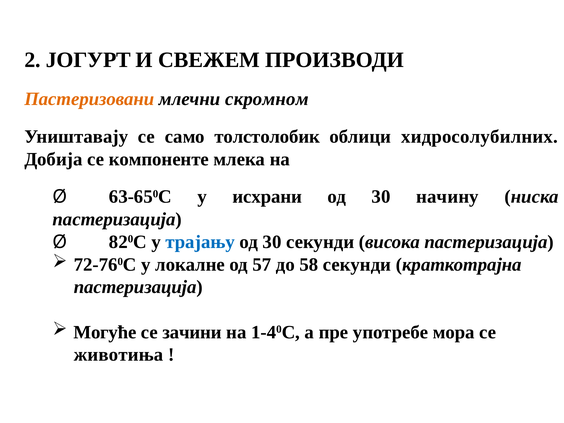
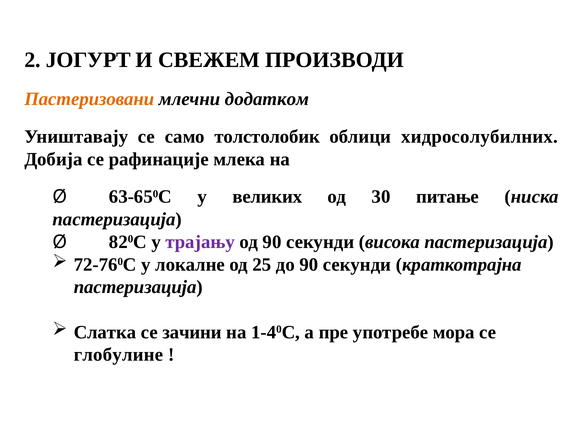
скромном: скромном -> додатком
компоненте: компоненте -> рафинације
исхрани: исхрани -> великих
начину: начину -> питање
трајању colour: blue -> purple
30 at (272, 242): 30 -> 90
57: 57 -> 25
до 58: 58 -> 90
Могуће: Могуће -> Слатка
животиња: животиња -> глобулине
